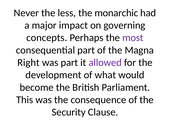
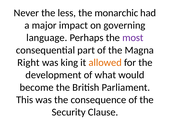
concepts: concepts -> language
was part: part -> king
allowed colour: purple -> orange
